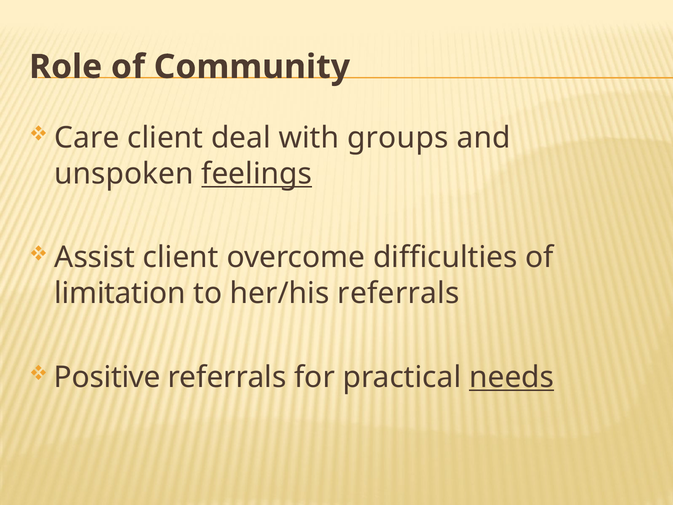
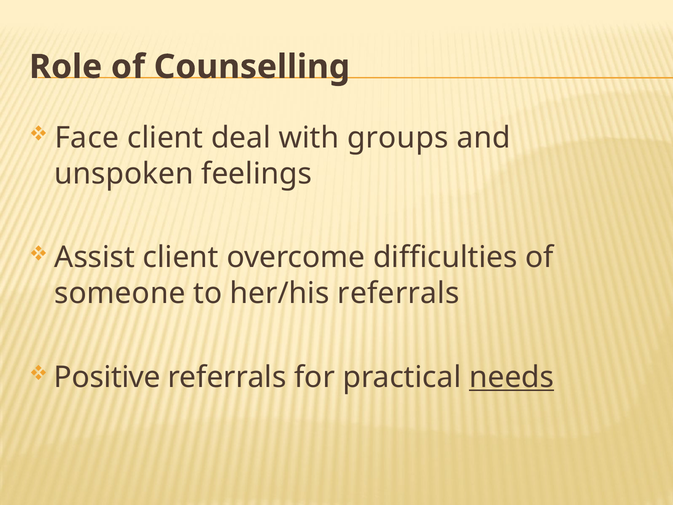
Community: Community -> Counselling
Care: Care -> Face
feelings underline: present -> none
limitation: limitation -> someone
